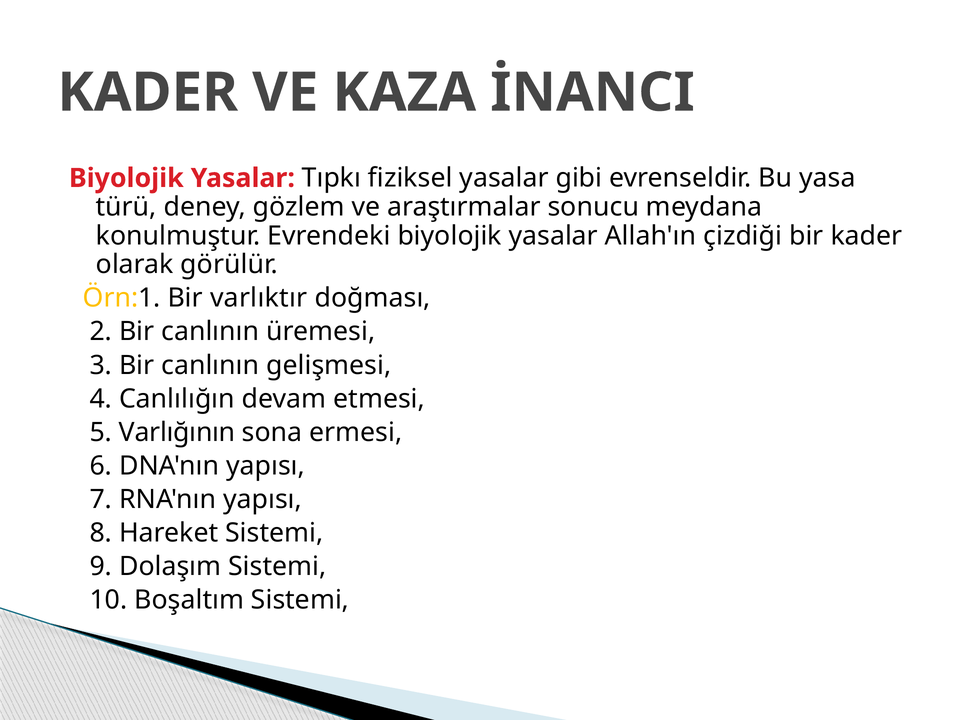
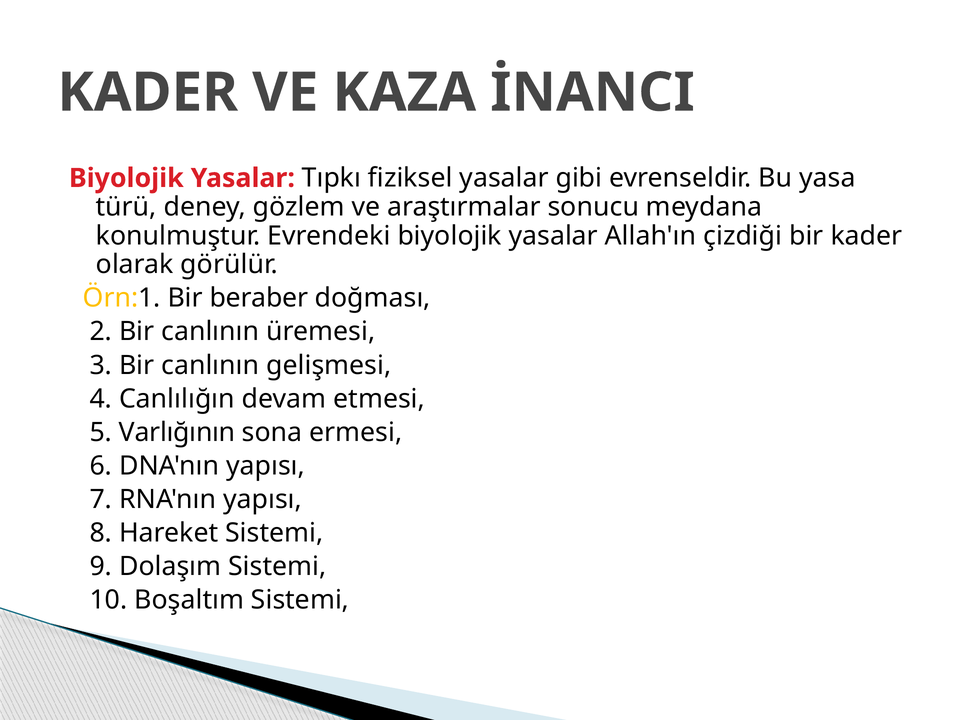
varlıktır: varlıktır -> beraber
